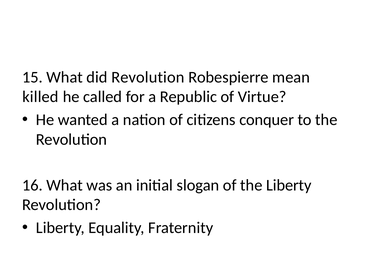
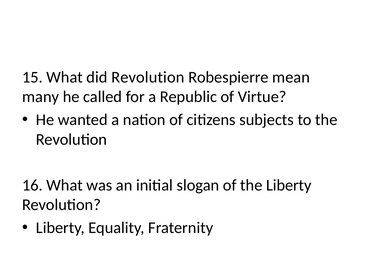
killed: killed -> many
conquer: conquer -> subjects
